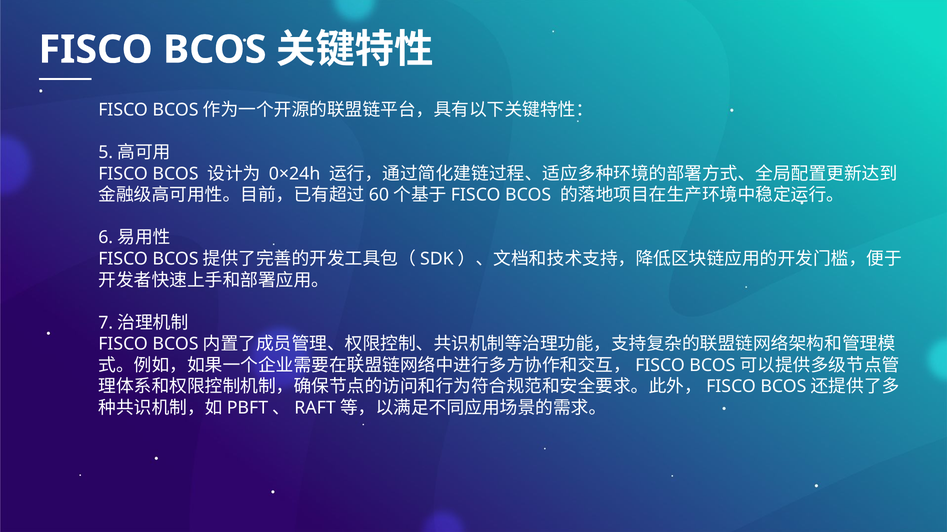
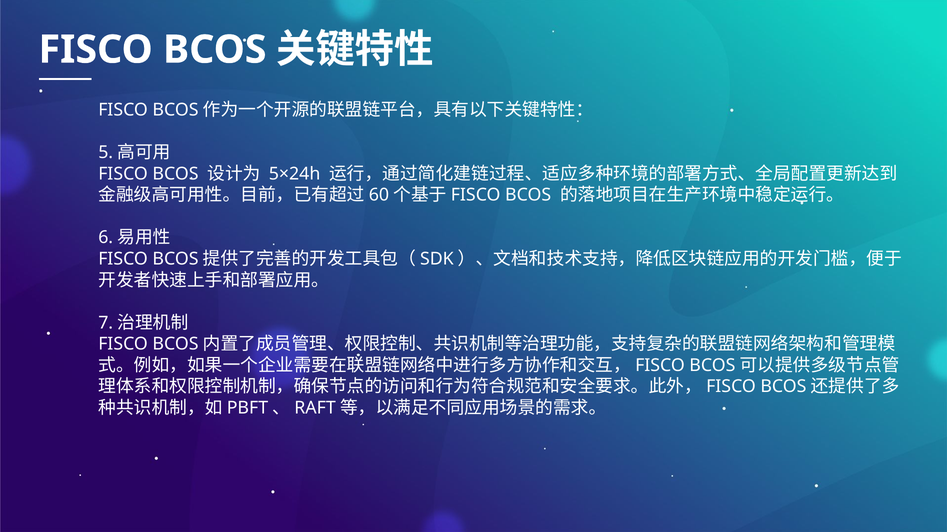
0×24h: 0×24h -> 5×24h
